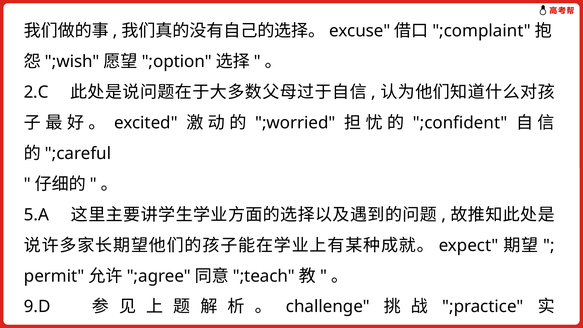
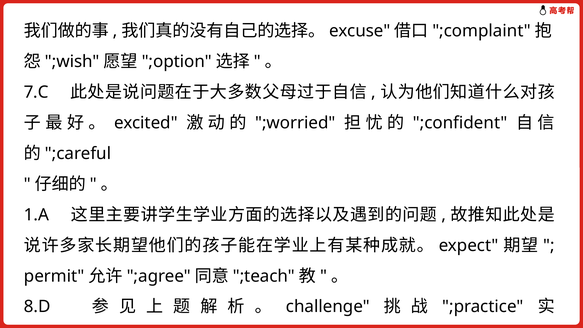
2.C: 2.C -> 7.C
5.A: 5.A -> 1.A
9.D: 9.D -> 8.D
